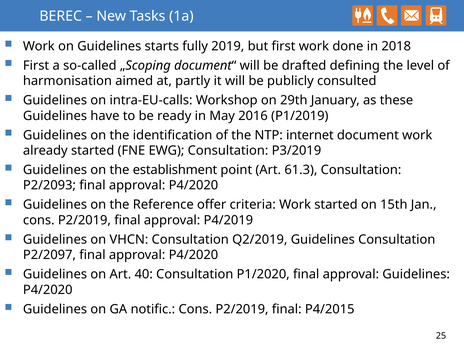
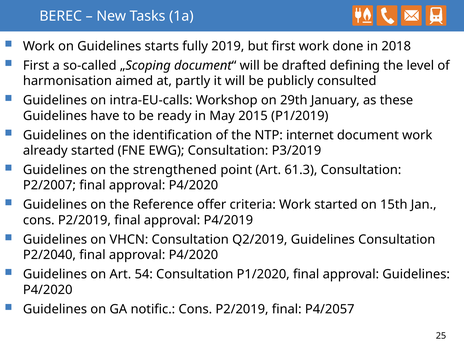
2016: 2016 -> 2015
establishment: establishment -> strengthened
P2/2093: P2/2093 -> P2/2007
P2/2097: P2/2097 -> P2/2040
40: 40 -> 54
P4/2015: P4/2015 -> P4/2057
